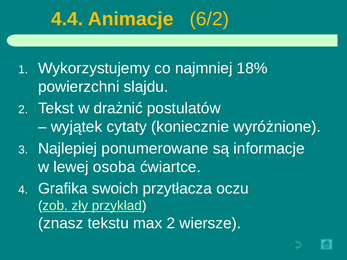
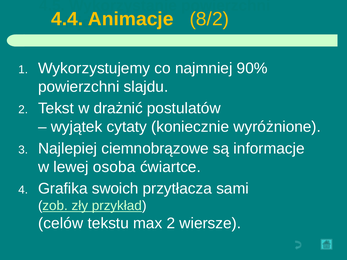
6/2: 6/2 -> 8/2
18%: 18% -> 90%
ponumerowane: ponumerowane -> ciemnobrązowe
oczu: oczu -> sami
znasz: znasz -> celów
